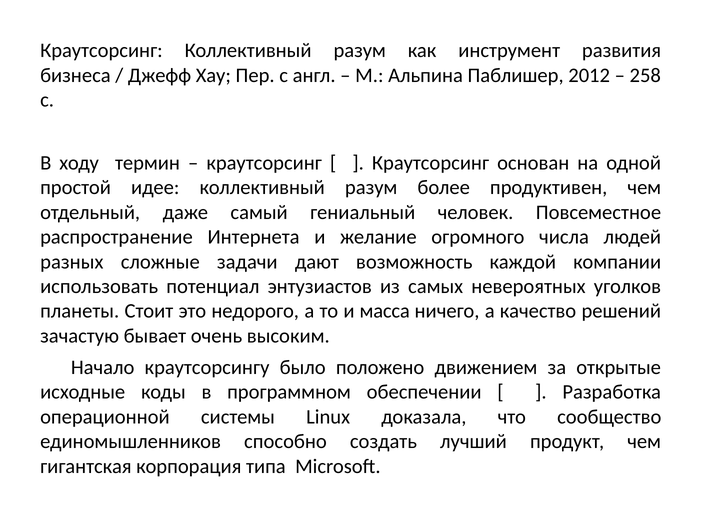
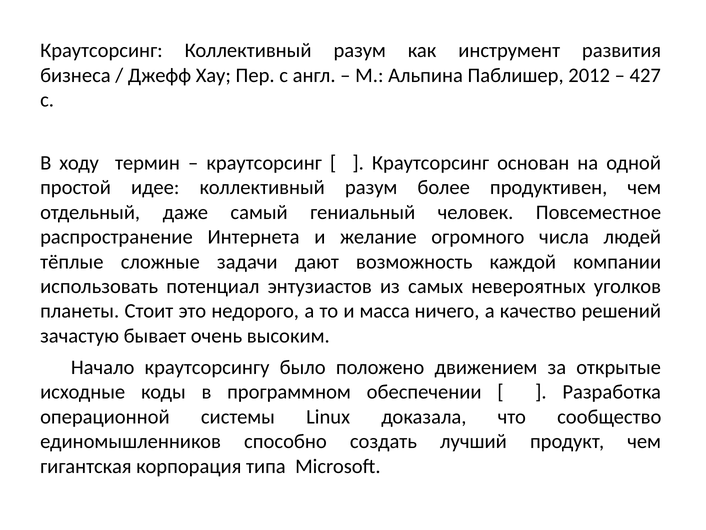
258: 258 -> 427
разных: разных -> тёплые
